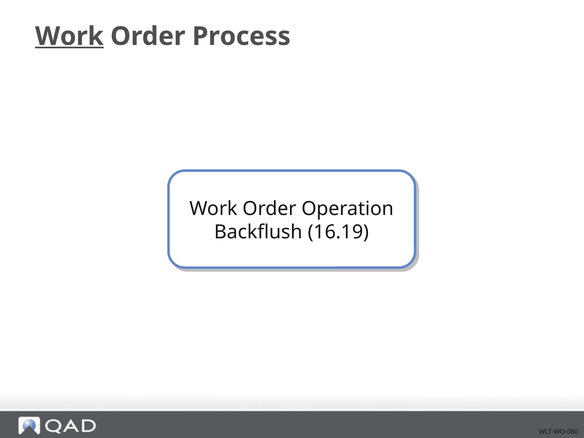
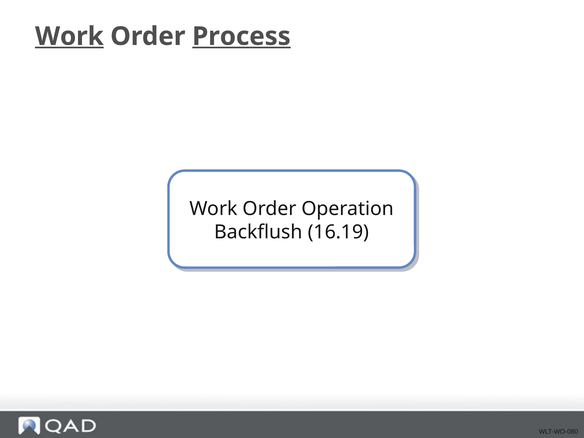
Process underline: none -> present
